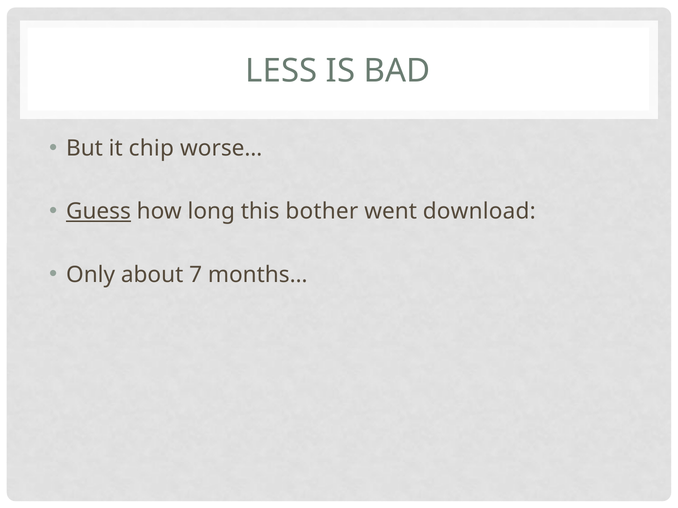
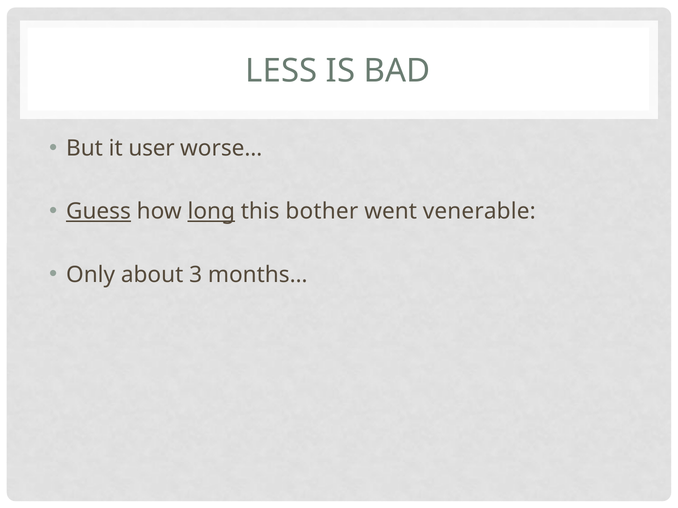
chip: chip -> user
long underline: none -> present
download: download -> venerable
7: 7 -> 3
